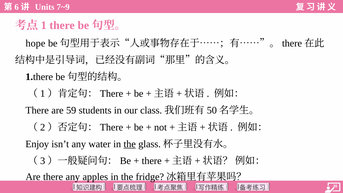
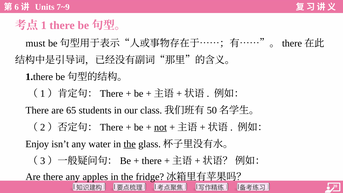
hope: hope -> must
59: 59 -> 65
not underline: none -> present
